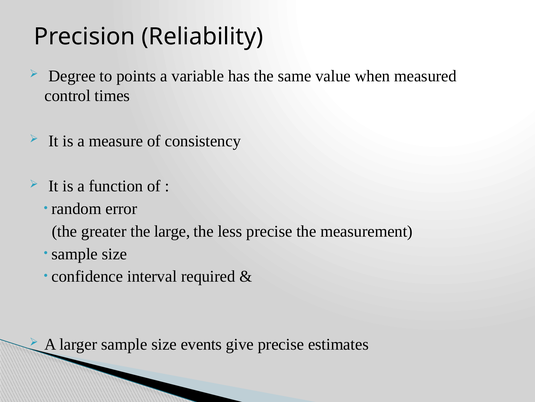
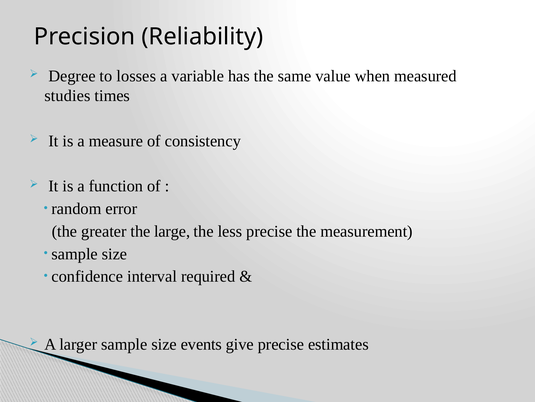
points: points -> losses
control: control -> studies
